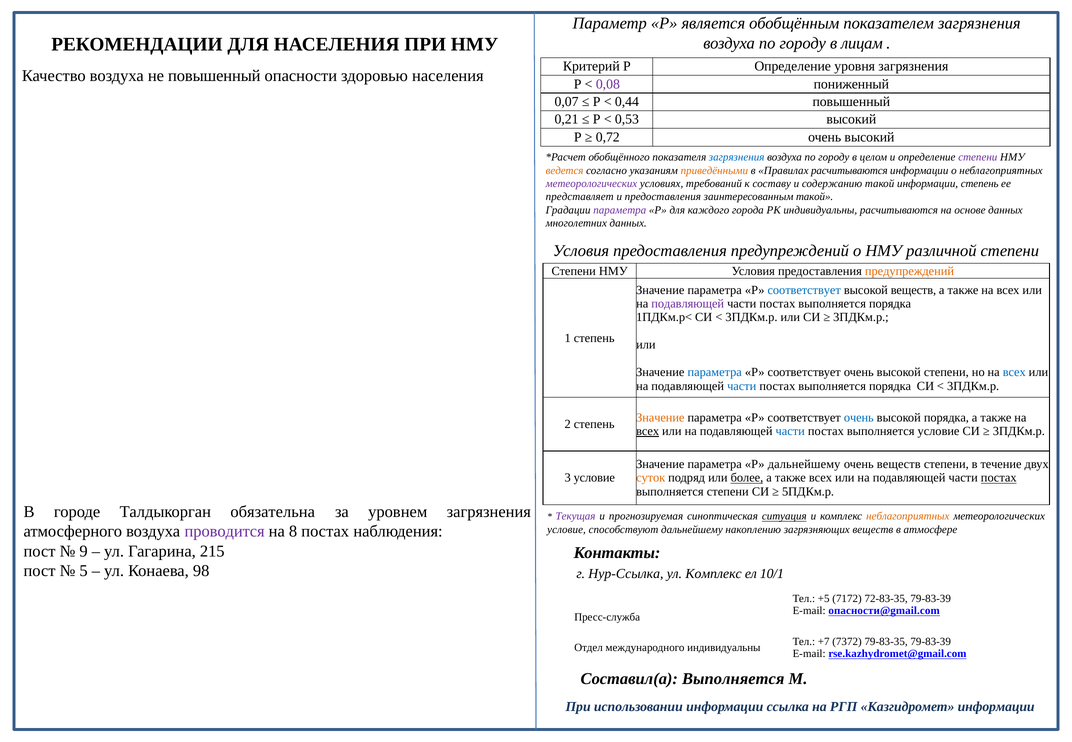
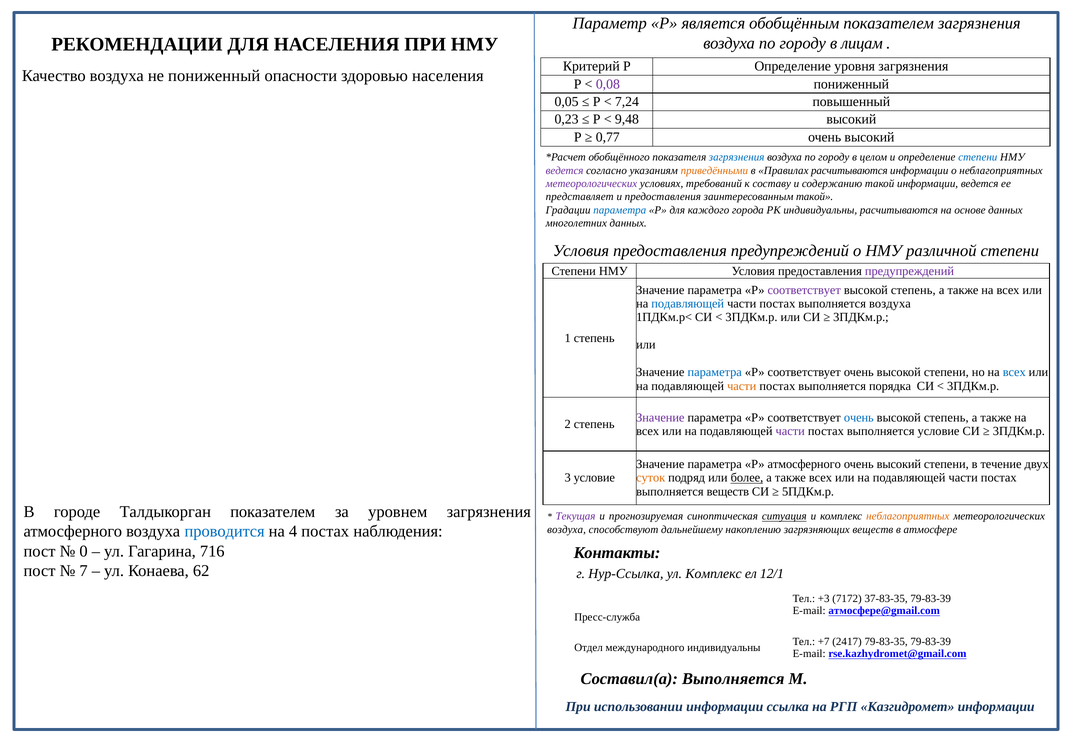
не повышенный: повышенный -> пониженный
0,07: 0,07 -> 0,05
0,44: 0,44 -> 7,24
0,21: 0,21 -> 0,23
0,53: 0,53 -> 9,48
0,72: 0,72 -> 0,77
степени at (978, 157) colour: purple -> blue
ведется at (565, 171) colour: orange -> purple
информации степень: степень -> ведется
параметра at (620, 210) colour: purple -> blue
предупреждений at (909, 271) colour: orange -> purple
соответствует at (804, 290) colour: blue -> purple
веществ at (913, 290): веществ -> степень
подавляющей at (688, 304) colour: purple -> blue
порядка at (890, 304): порядка -> воздуха
части at (742, 386) colour: blue -> orange
Значение at (660, 418) colour: orange -> purple
порядка at (946, 418): порядка -> степень
всех at (648, 431) underline: present -> none
части at (790, 431) colour: blue -> purple
Р дальнейшему: дальнейшему -> атмосферного
веществ at (899, 464): веществ -> высокий
постах at (999, 478) underline: present -> none
выполняется степени: степени -> веществ
Талдыкорган обязательна: обязательна -> показателем
проводится colour: purple -> blue
8: 8 -> 4
условие at (567, 530): условие -> воздуха
9: 9 -> 0
215: 215 -> 716
5: 5 -> 7
98: 98 -> 62
10/1: 10/1 -> 12/1
+5: +5 -> +3
72-83-35: 72-83-35 -> 37-83-35
опасности@gmail.com: опасности@gmail.com -> атмосфере@gmail.com
7372: 7372 -> 2417
